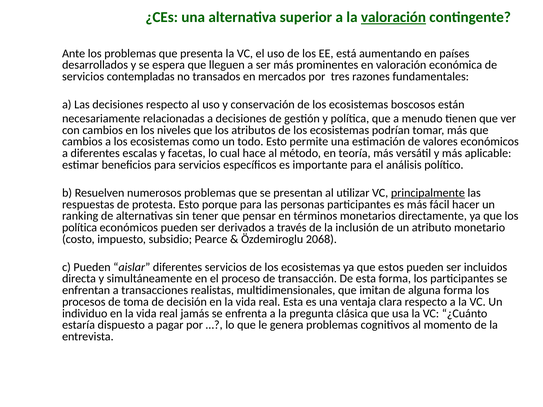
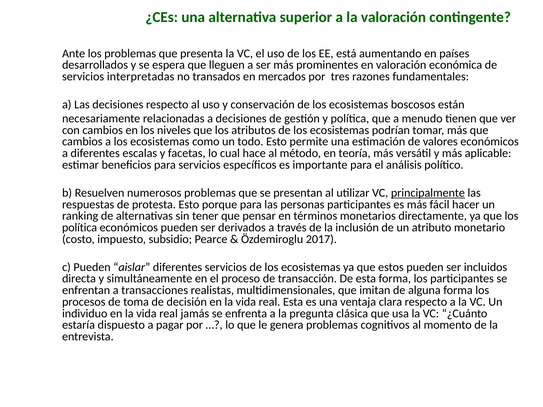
valoración at (393, 17) underline: present -> none
contempladas: contempladas -> interpretadas
2068: 2068 -> 2017
